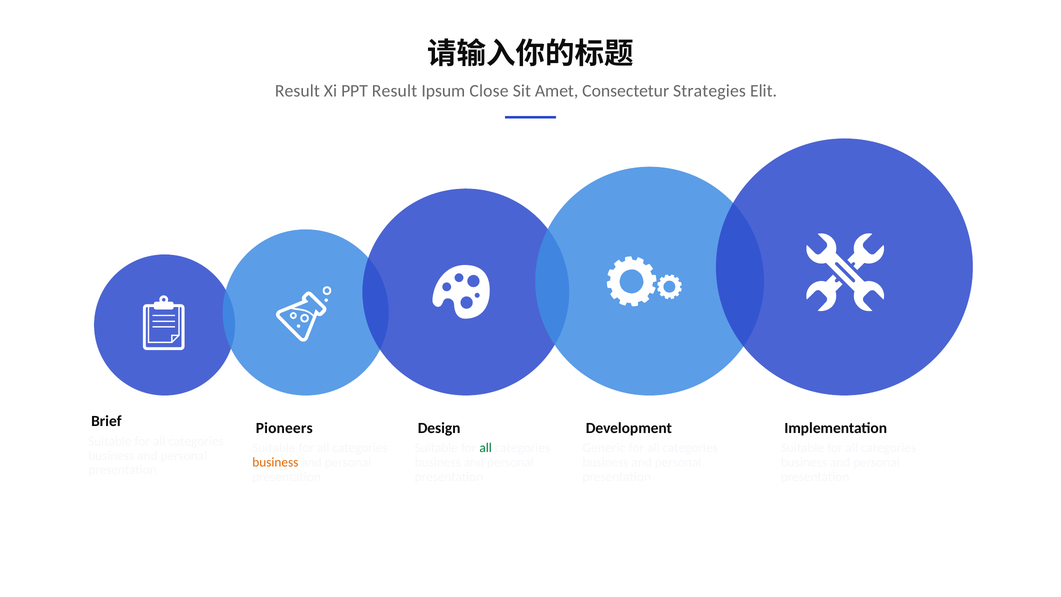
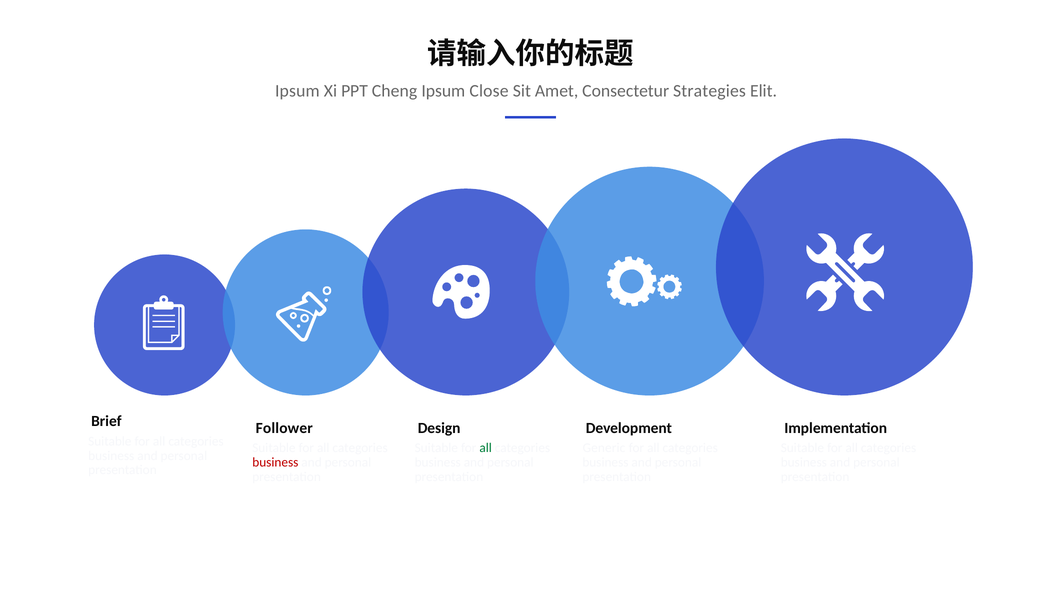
Result at (297, 91): Result -> Ipsum
PPT Result: Result -> Cheng
Pioneers: Pioneers -> Follower
business at (275, 462) colour: orange -> red
